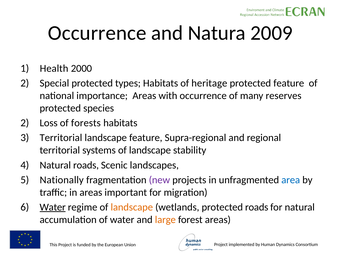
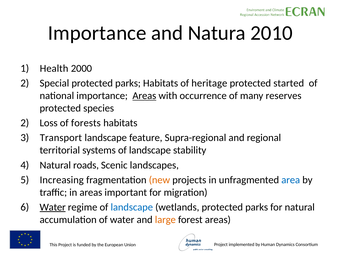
Occurrence at (97, 33): Occurrence -> Importance
2009: 2009 -> 2010
Special protected types: types -> parks
protected feature: feature -> started
Areas at (144, 96) underline: none -> present
Territorial at (61, 138): Territorial -> Transport
Nationally: Nationally -> Increasing
new colour: purple -> orange
landscape at (132, 207) colour: orange -> blue
wetlands protected roads: roads -> parks
